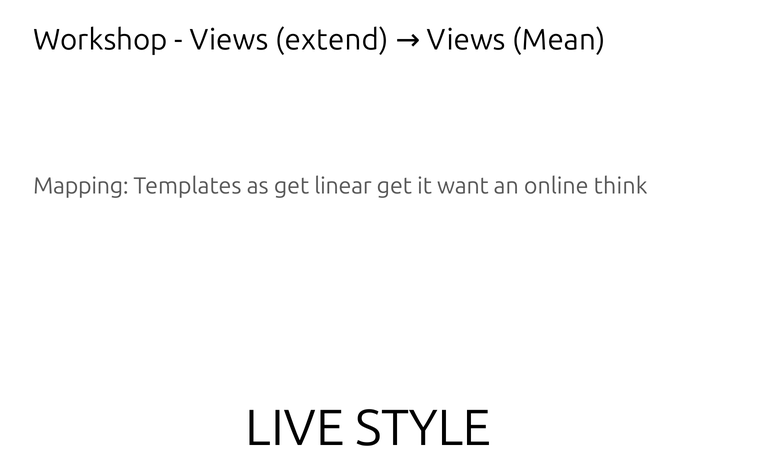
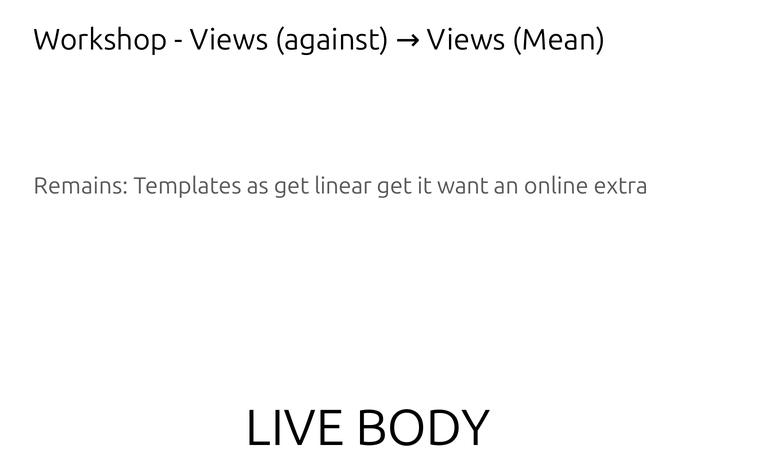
extend: extend -> against
Mapping: Mapping -> Remains
think: think -> extra
STYLE: STYLE -> BODY
